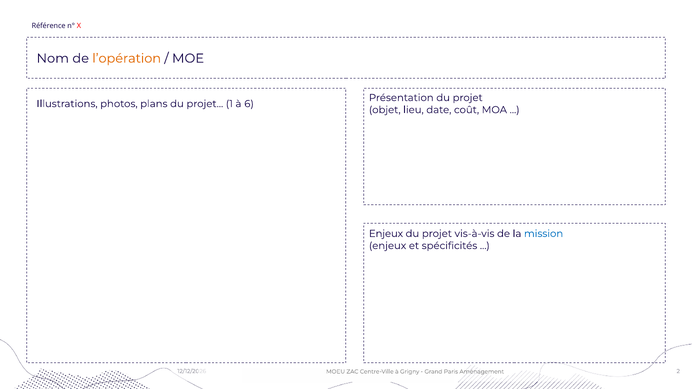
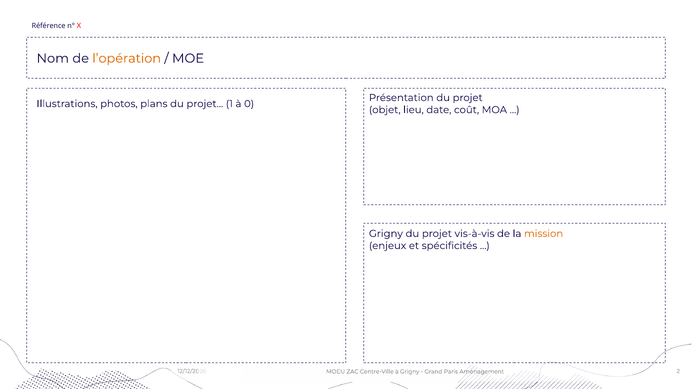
6: 6 -> 0
Enjeux at (386, 234): Enjeux -> Grigny
mission colour: blue -> orange
